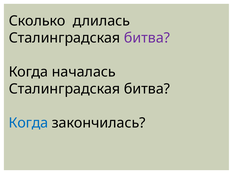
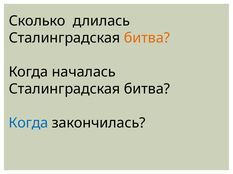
битва at (147, 38) colour: purple -> orange
